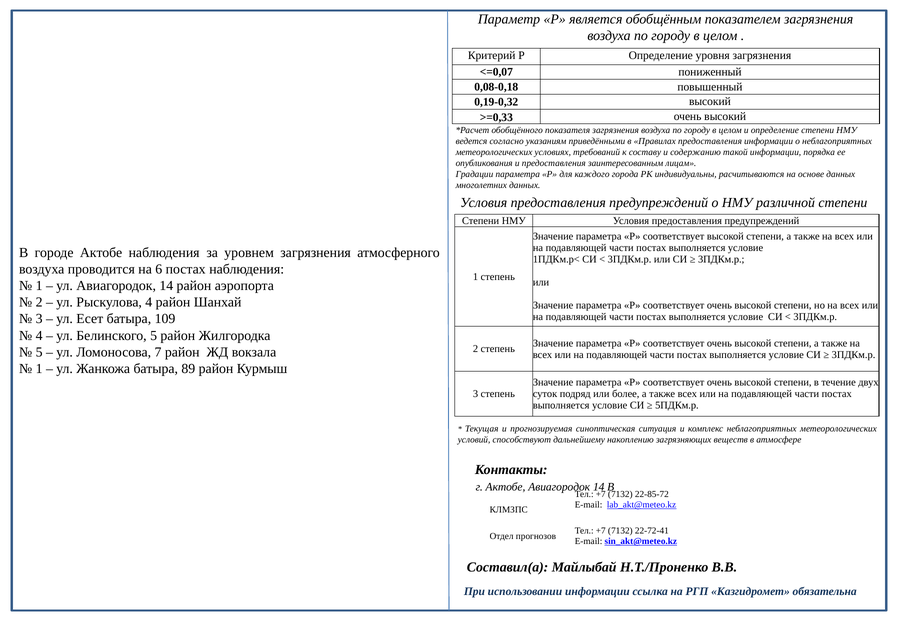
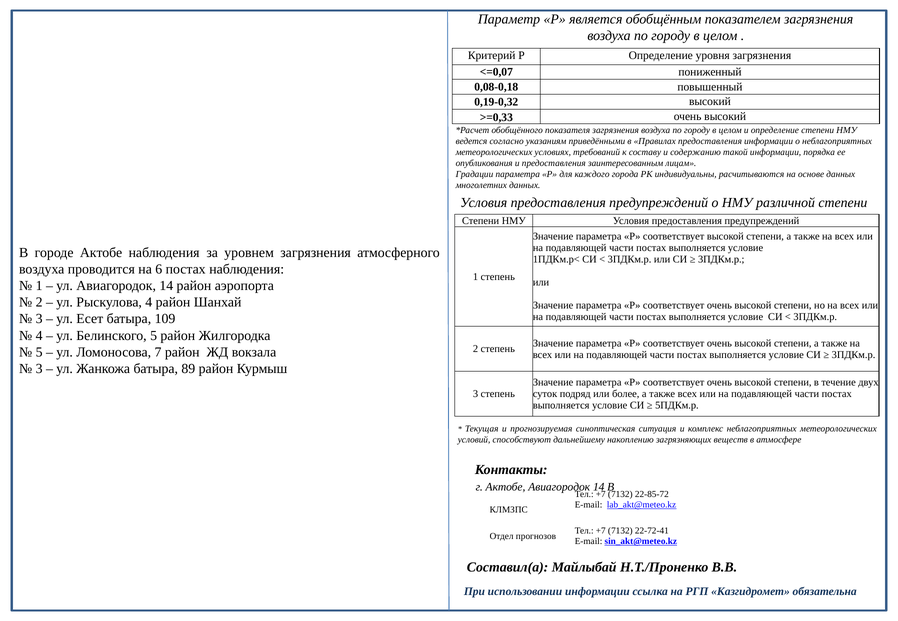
1 at (39, 369): 1 -> 3
